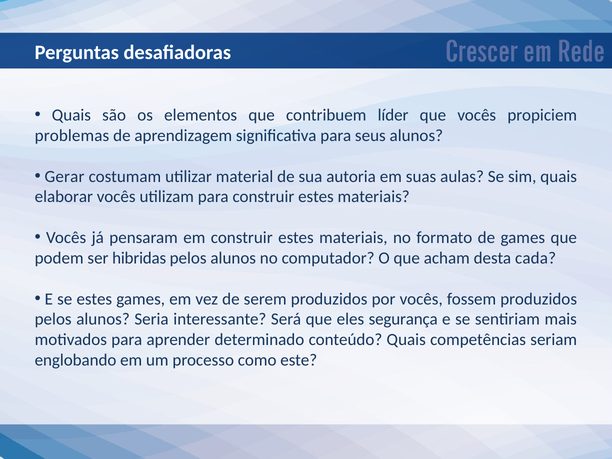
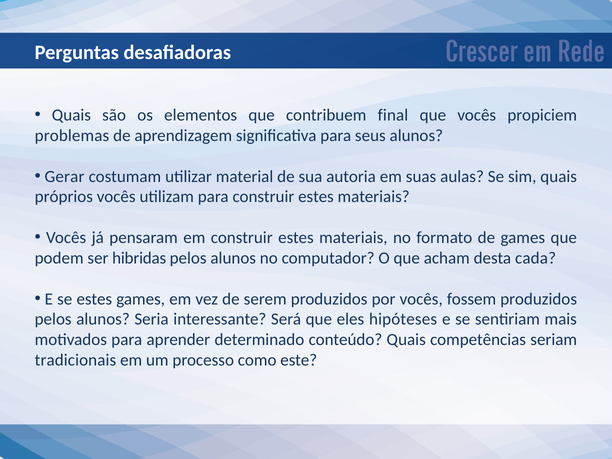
líder: líder -> final
elaborar: elaborar -> próprios
segurança: segurança -> hipóteses
englobando: englobando -> tradicionais
